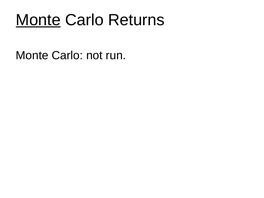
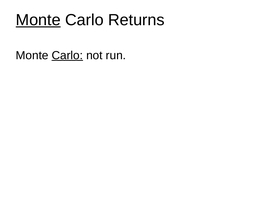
Carlo at (67, 55) underline: none -> present
